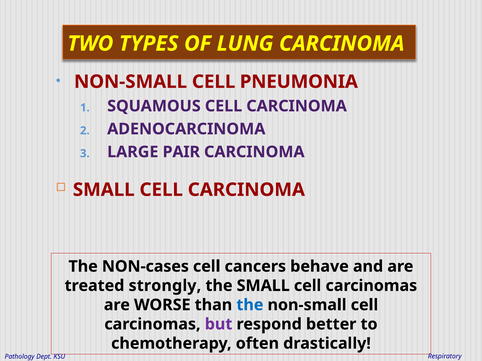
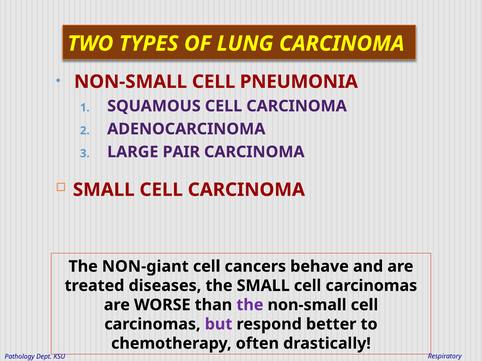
NON-cases: NON-cases -> NON-giant
strongly: strongly -> diseases
the at (250, 305) colour: blue -> purple
